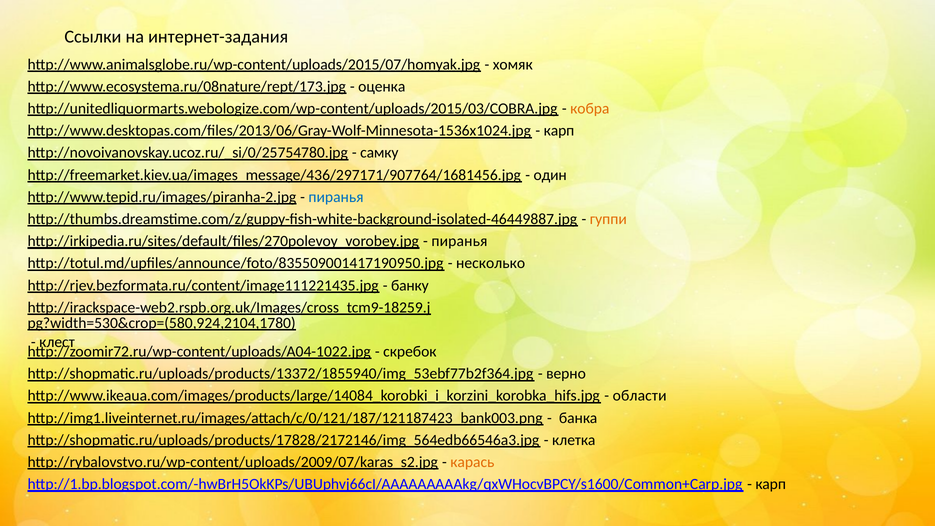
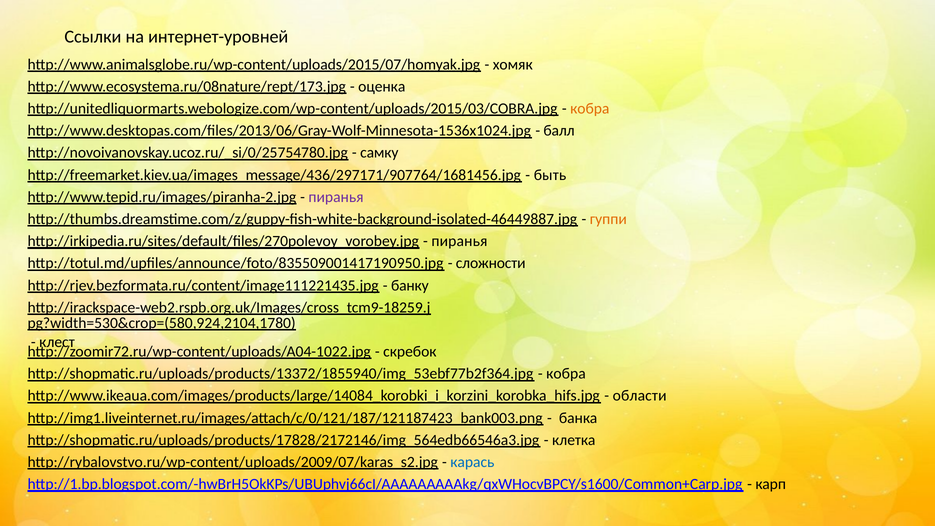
интернет-задания: интернет-задания -> интернет-уровней
карп at (559, 131): карп -> балл
один: один -> быть
пиранья at (336, 197) colour: blue -> purple
несколько: несколько -> сложности
верно at (566, 374): верно -> кобра
карась colour: orange -> blue
